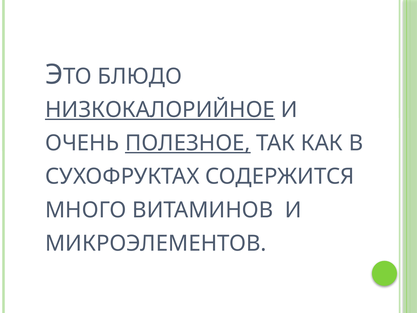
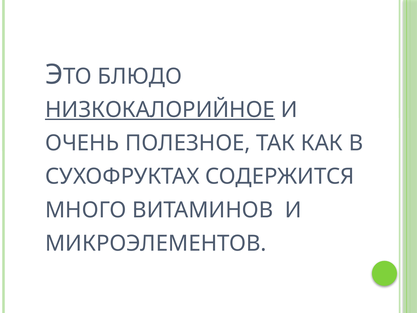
ПОЛЕЗНОЕ underline: present -> none
